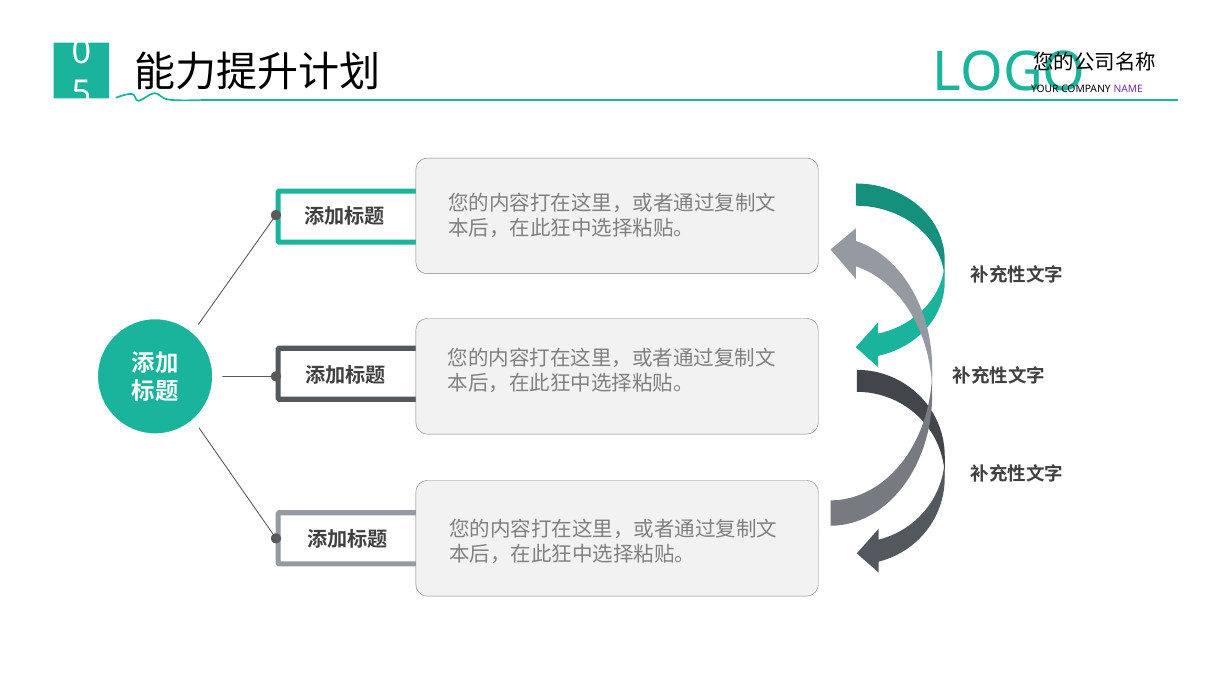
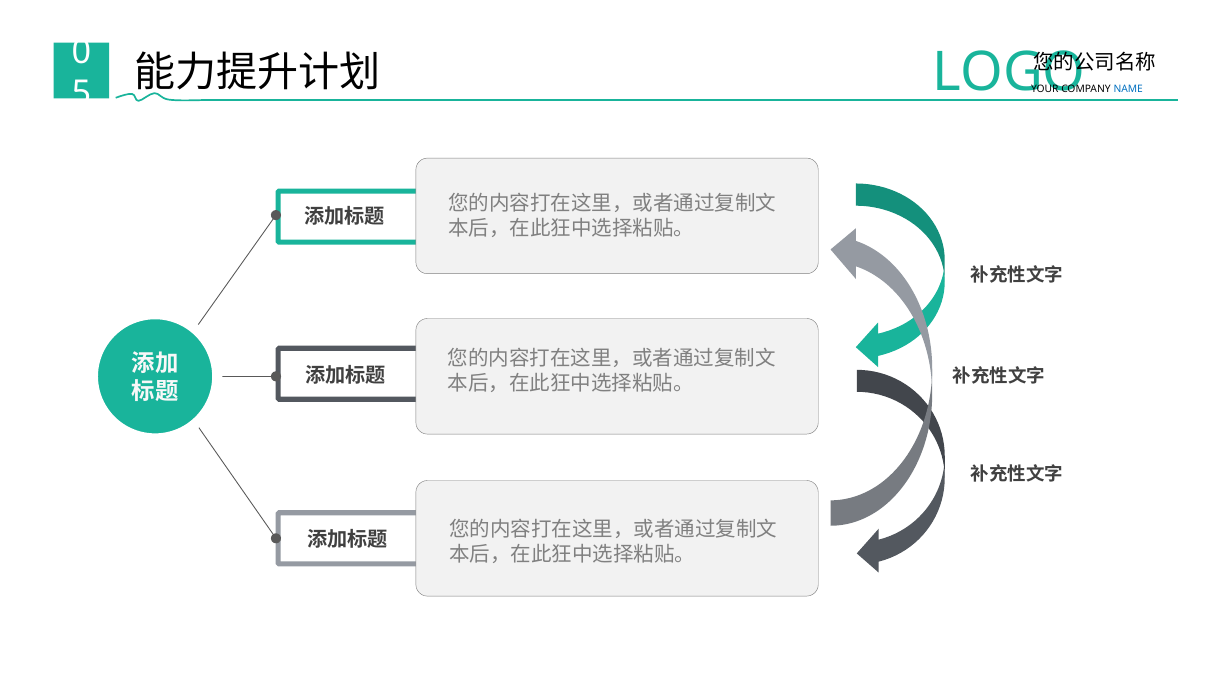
NAME colour: purple -> blue
